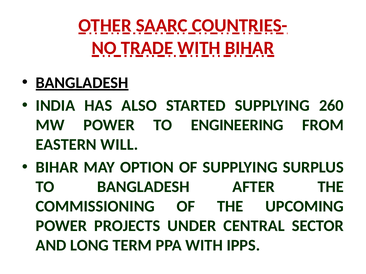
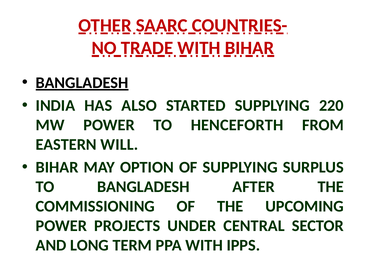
260: 260 -> 220
ENGINEERING: ENGINEERING -> HENCEFORTH
